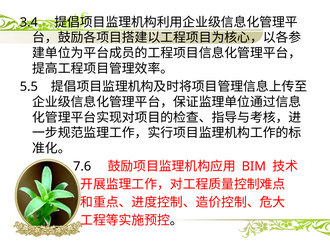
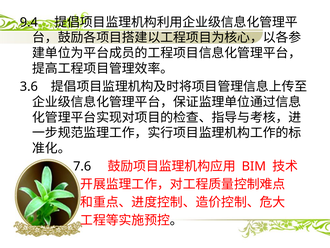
3.4: 3.4 -> 9.4
5.5: 5.5 -> 3.6
